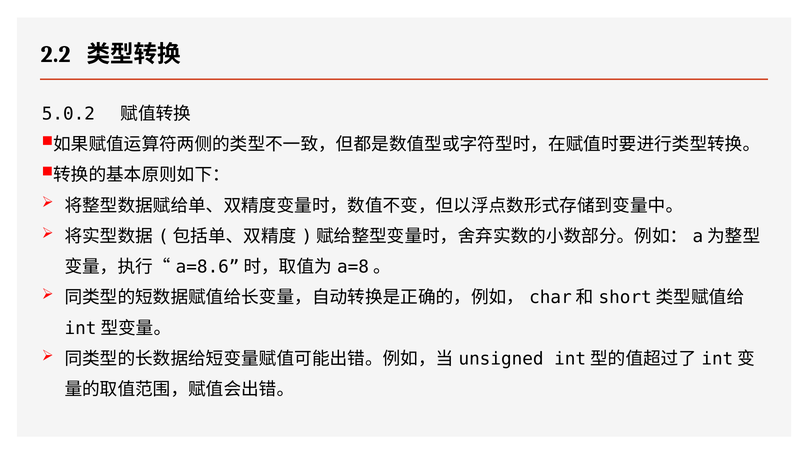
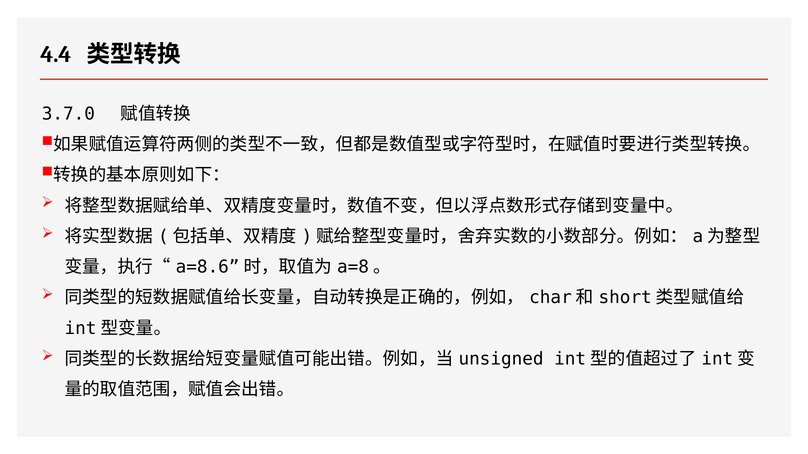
2.2: 2.2 -> 4.4
5.0.2: 5.0.2 -> 3.7.0
